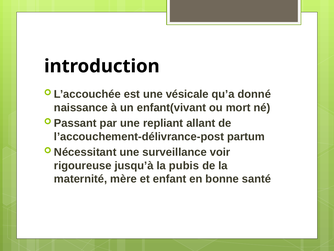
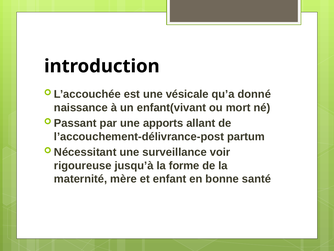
repliant: repliant -> apports
pubis: pubis -> forme
